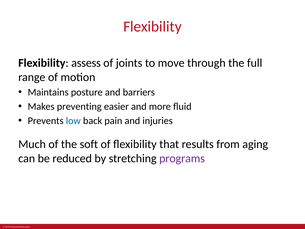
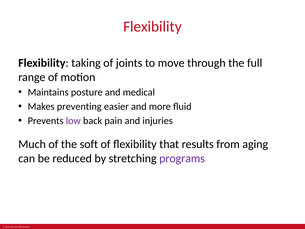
assess: assess -> taking
barriers: barriers -> medical
low colour: blue -> purple
